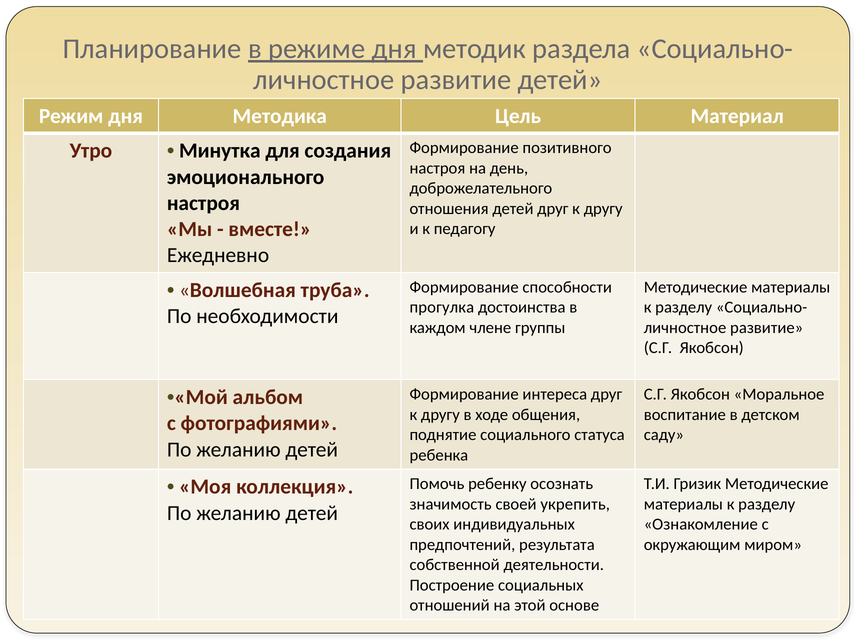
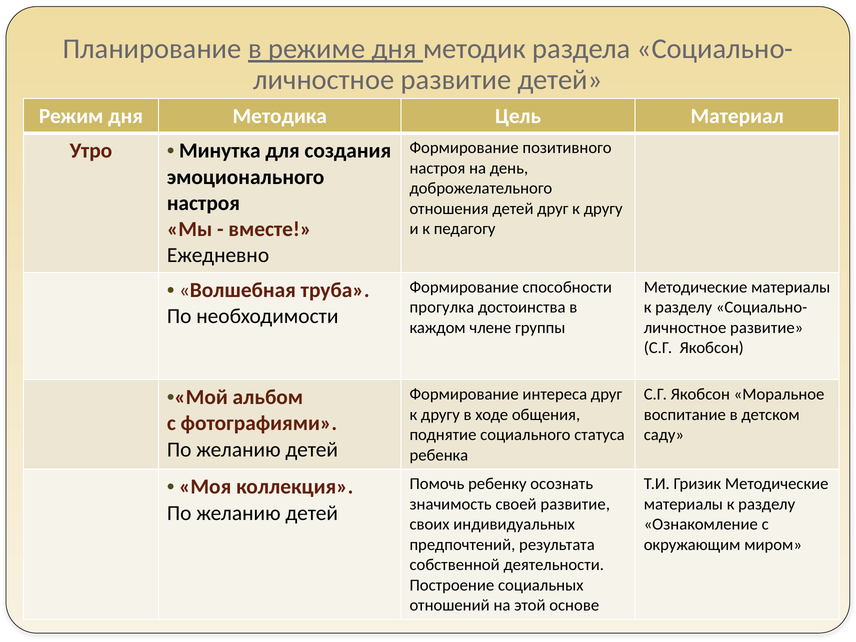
своей укрепить: укрепить -> развитие
